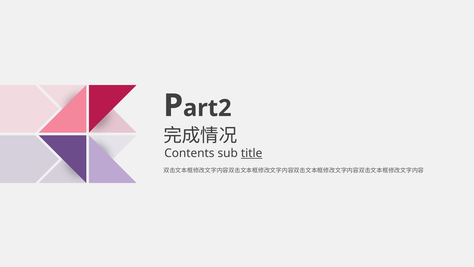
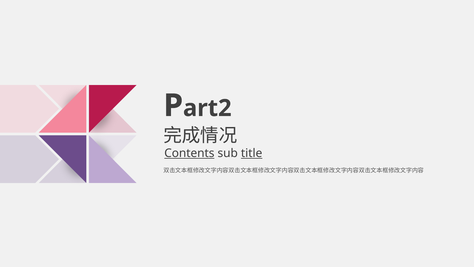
Contents underline: none -> present
